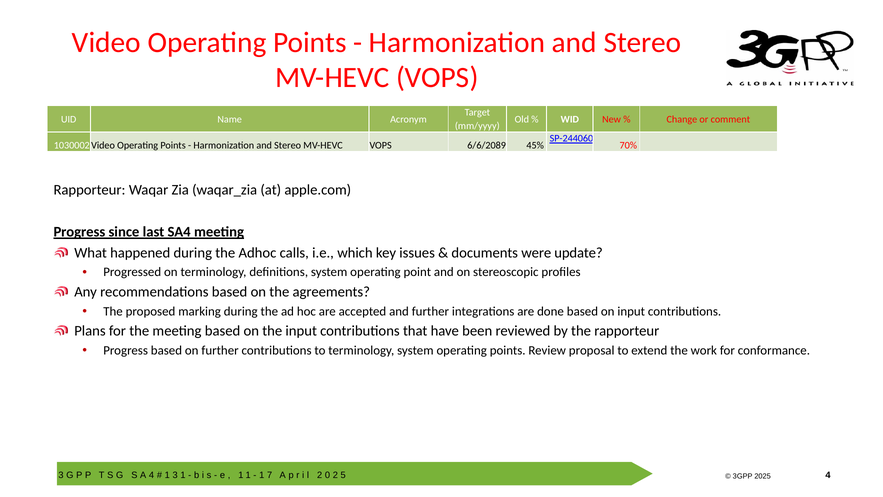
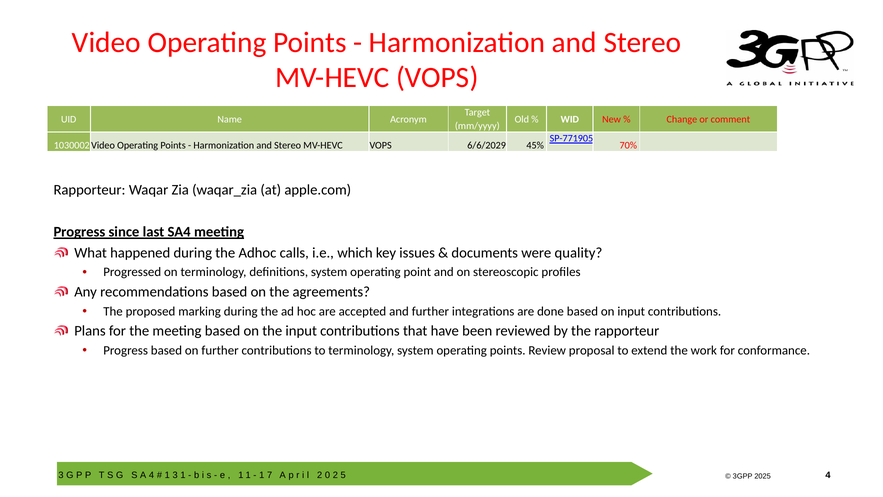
SP-244060: SP-244060 -> SP-771905
6/6/2089: 6/6/2089 -> 6/6/2029
update: update -> quality
